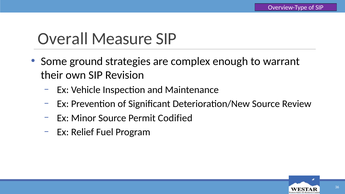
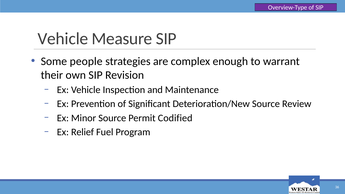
Overall at (63, 39): Overall -> Vehicle
ground: ground -> people
